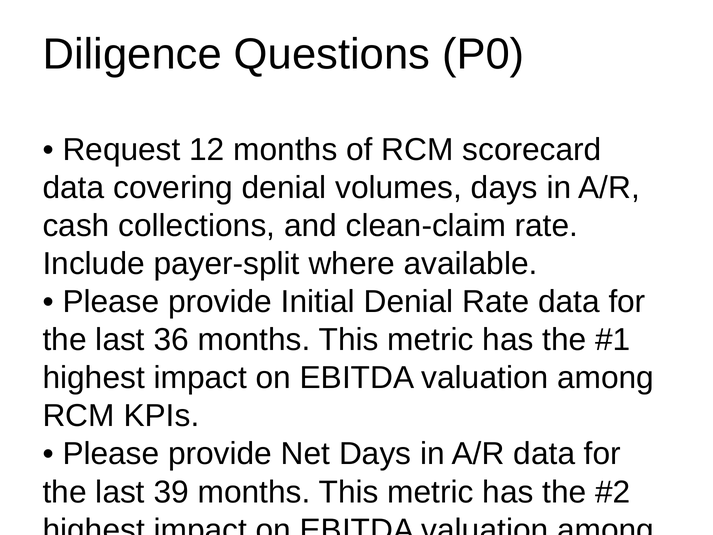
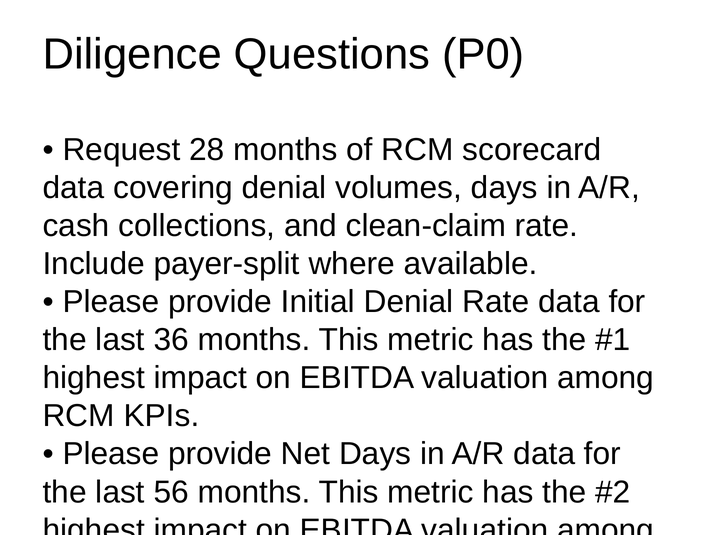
12: 12 -> 28
39: 39 -> 56
